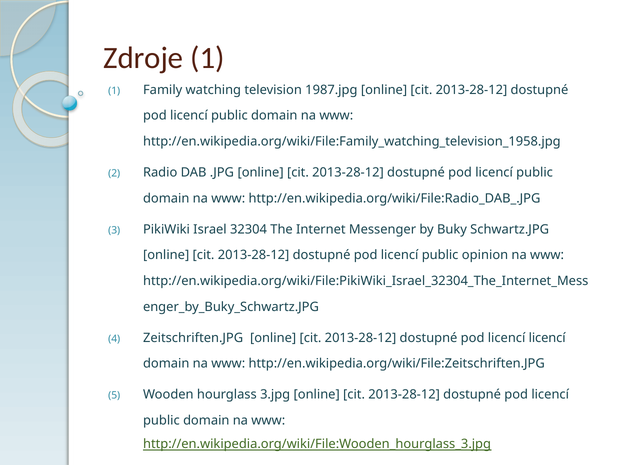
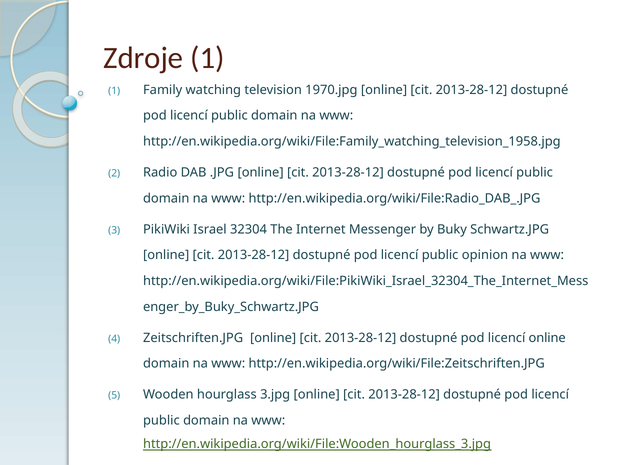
1987.jpg: 1987.jpg -> 1970.jpg
licencí licencí: licencí -> online
